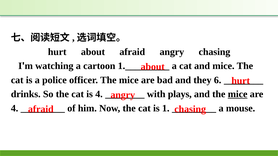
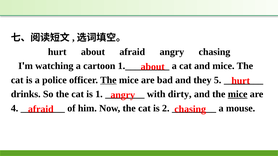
The at (108, 80) underline: none -> present
6: 6 -> 5
is 4: 4 -> 1
plays: plays -> dirty
1: 1 -> 2
